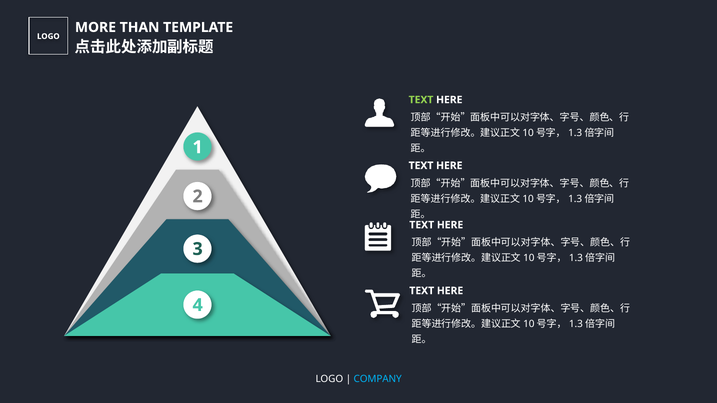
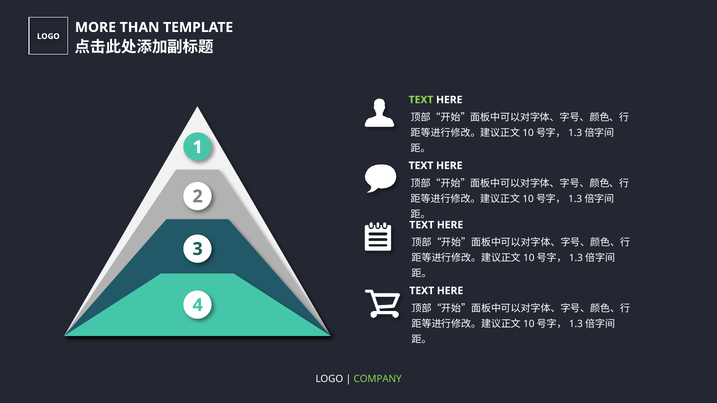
COMPANY colour: light blue -> light green
